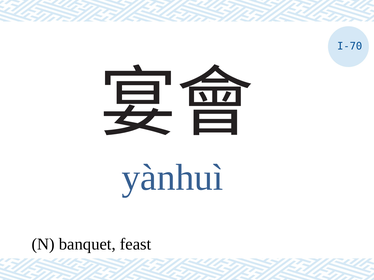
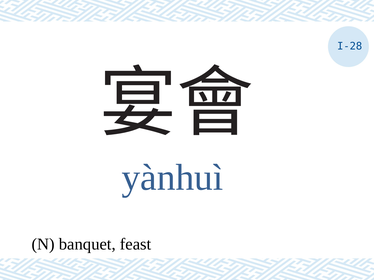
I-70: I-70 -> I-28
